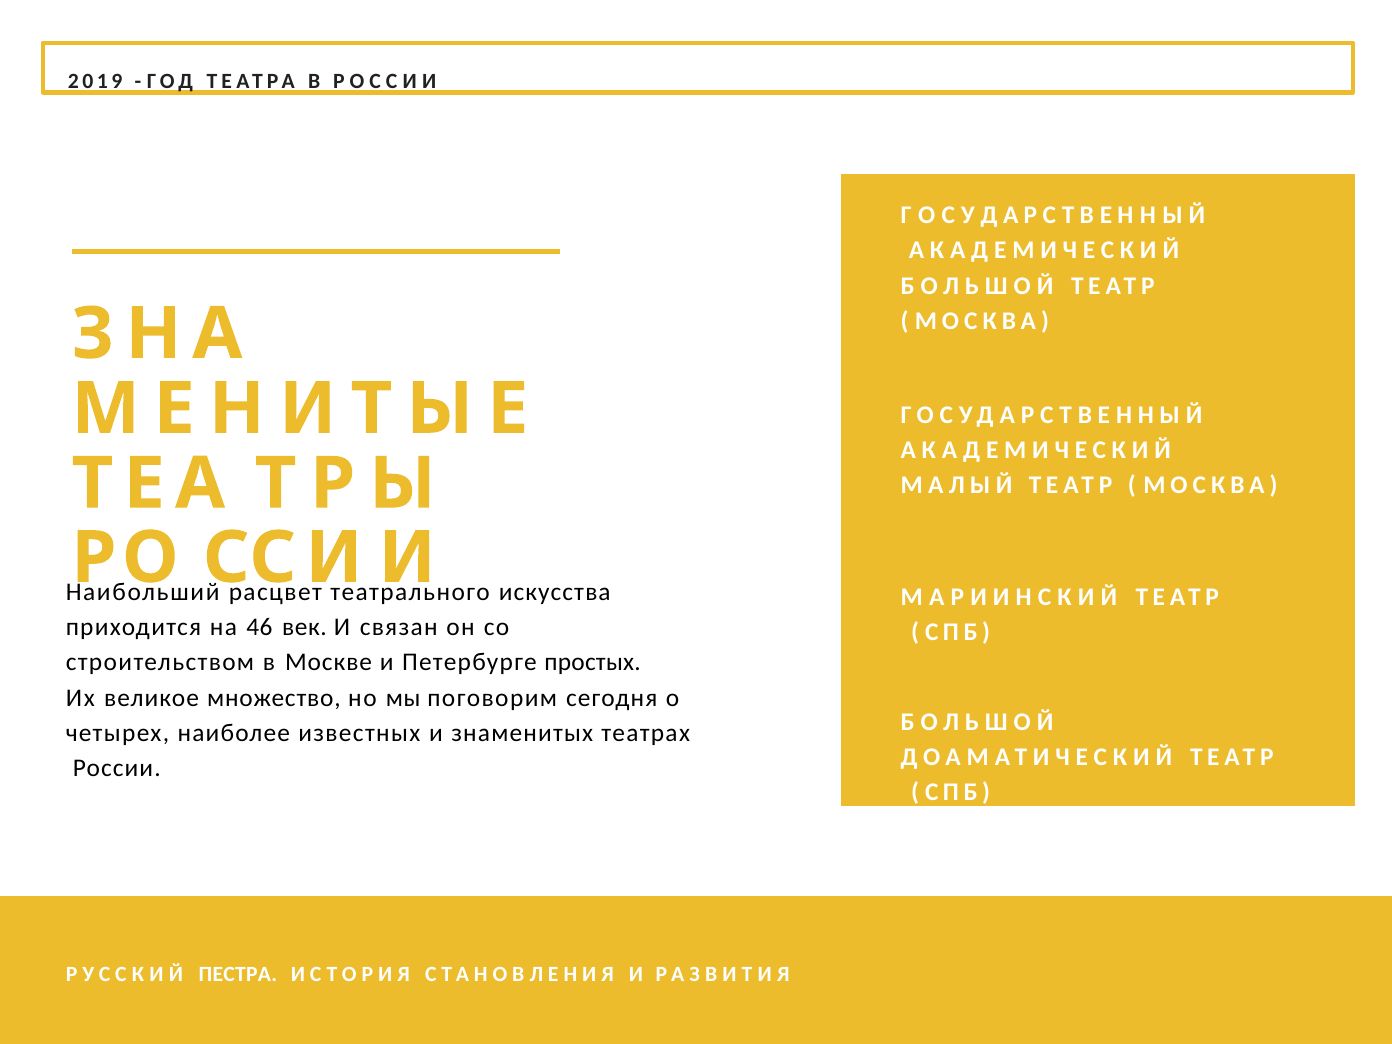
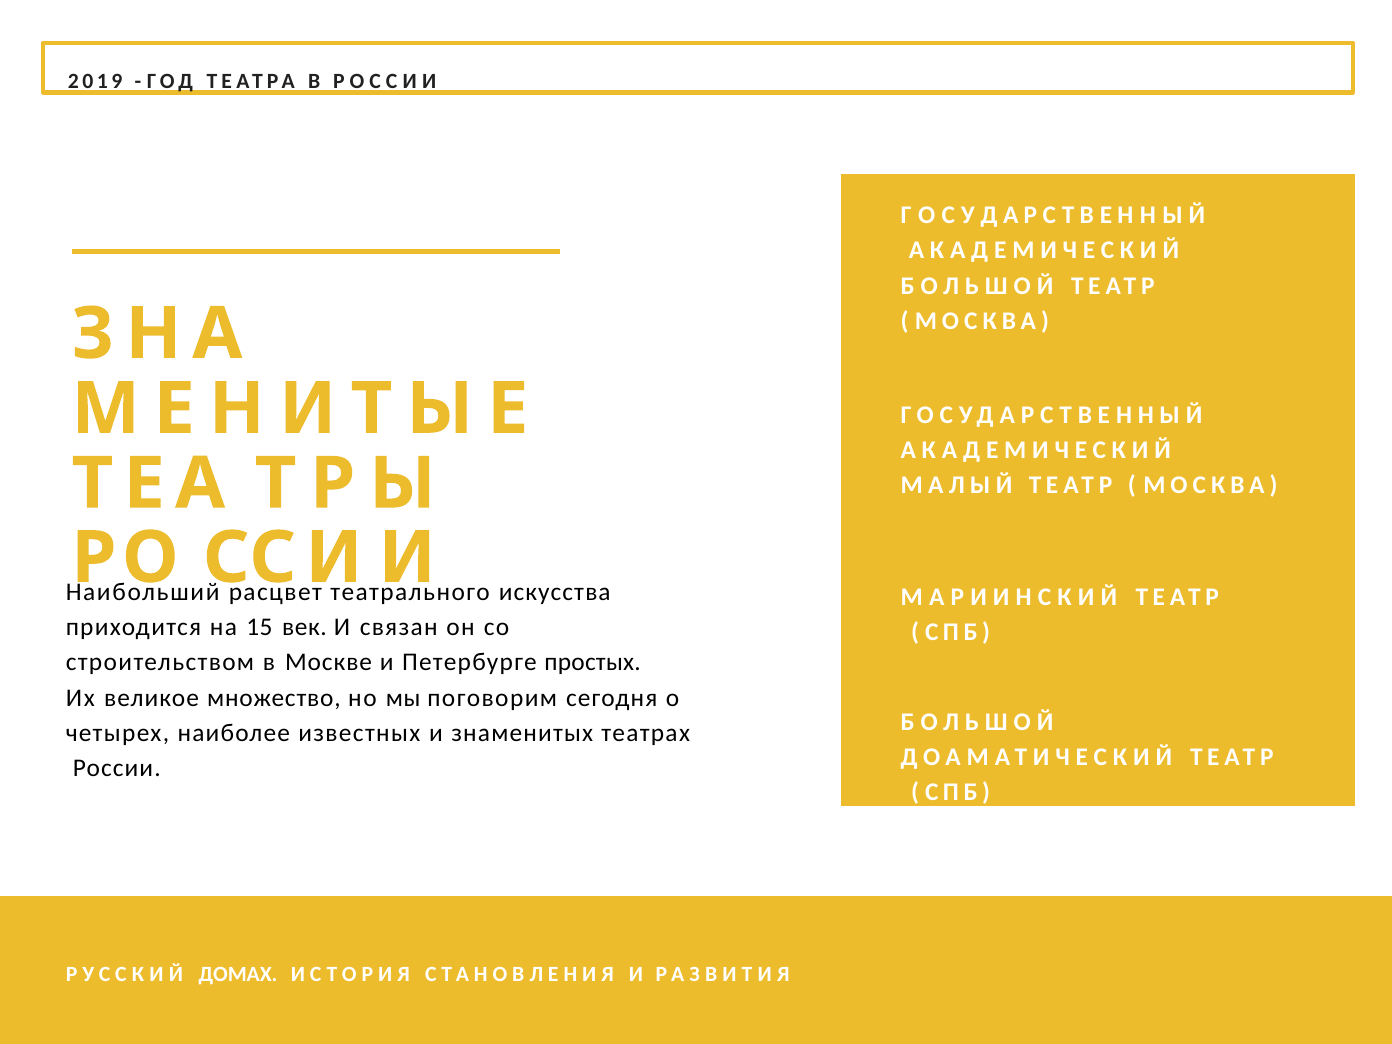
46: 46 -> 15
ПЕСТРА: ПЕСТРА -> ДОМАХ
